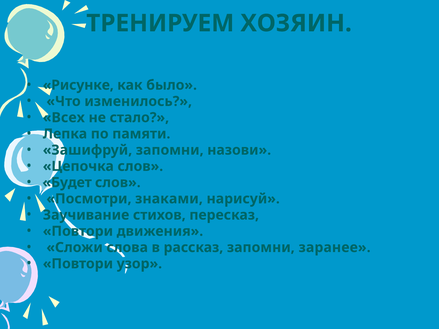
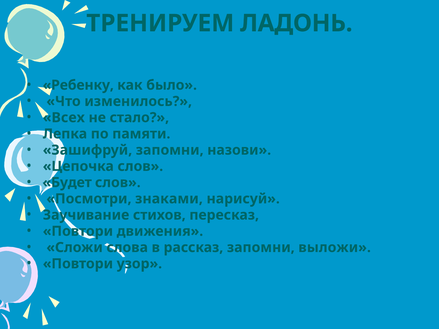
ХОЗЯИН: ХОЗЯИН -> ЛАДОНЬ
Рисунке: Рисунке -> Ребенку
заранее: заранее -> выложи
